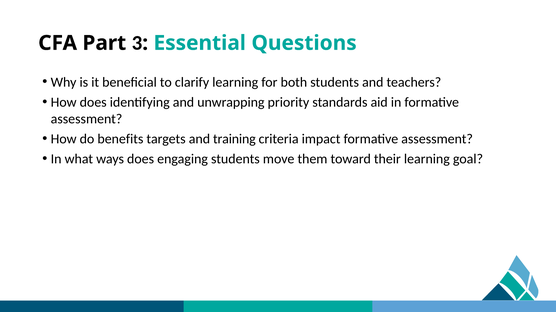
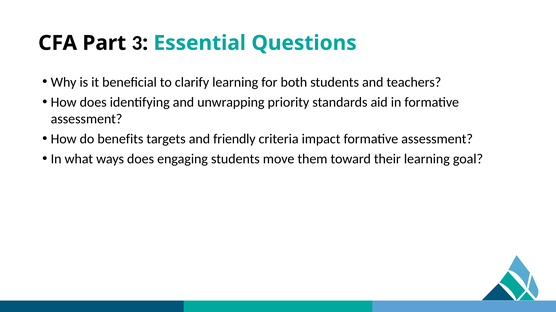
training: training -> friendly
